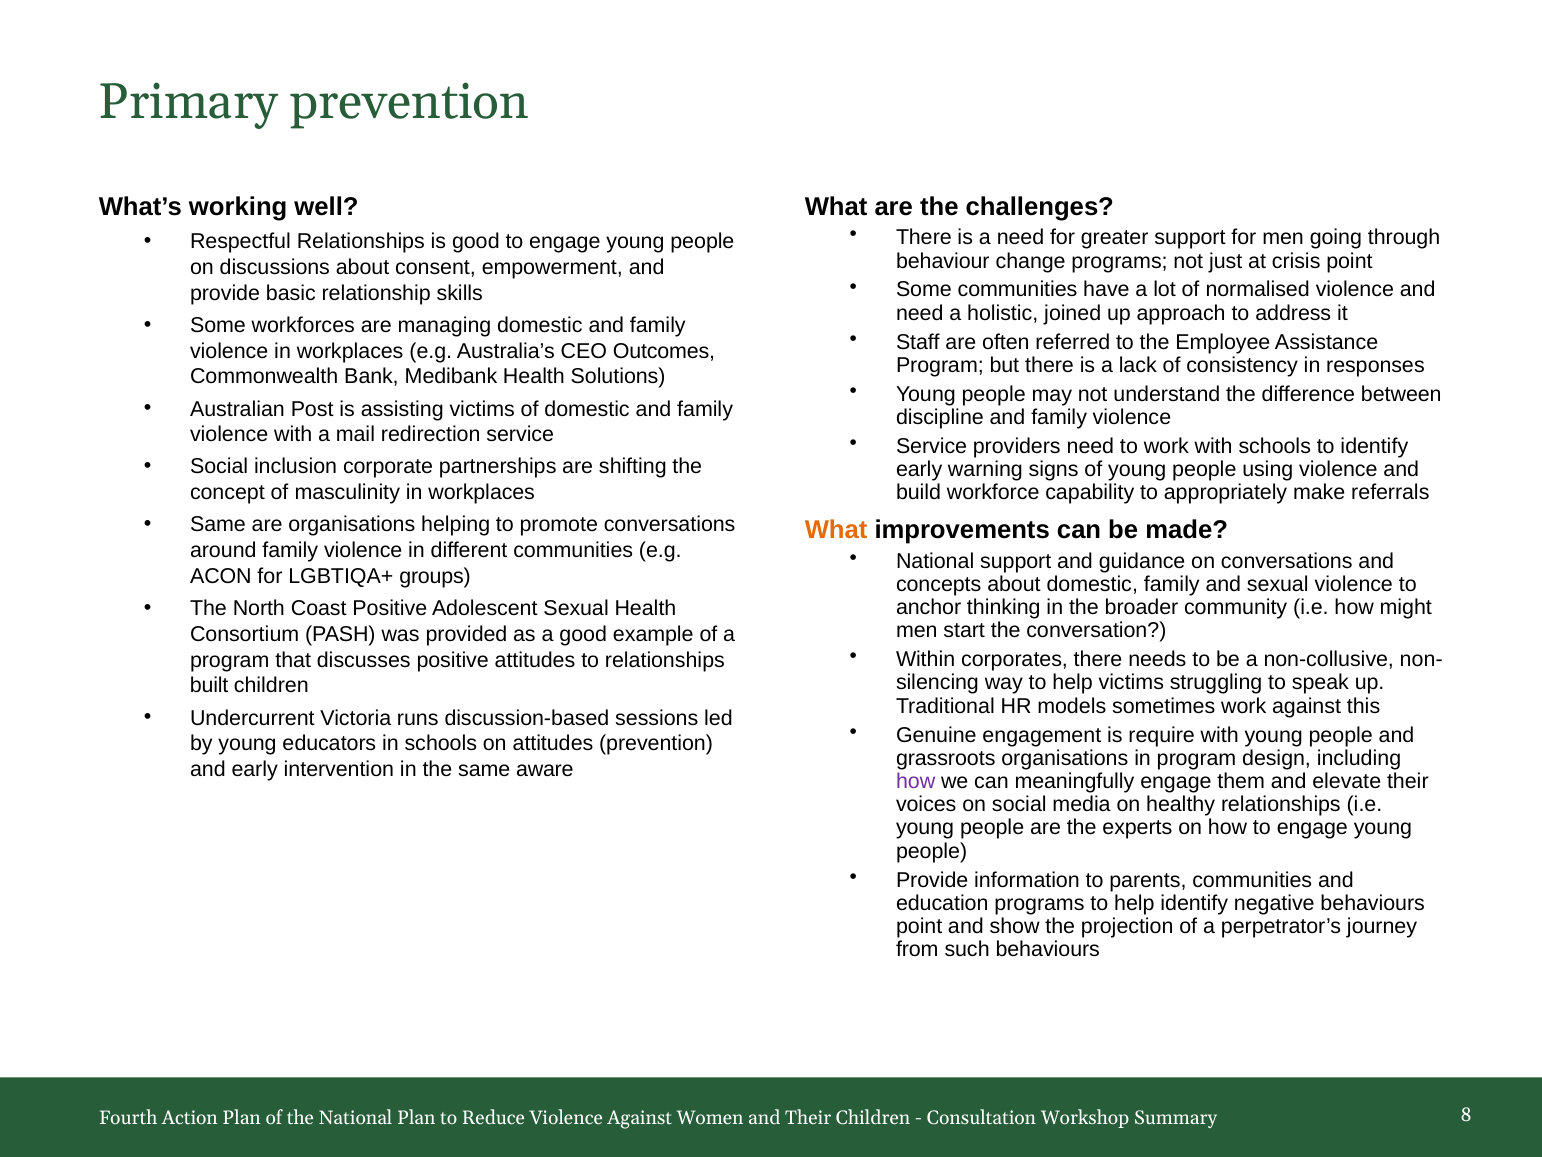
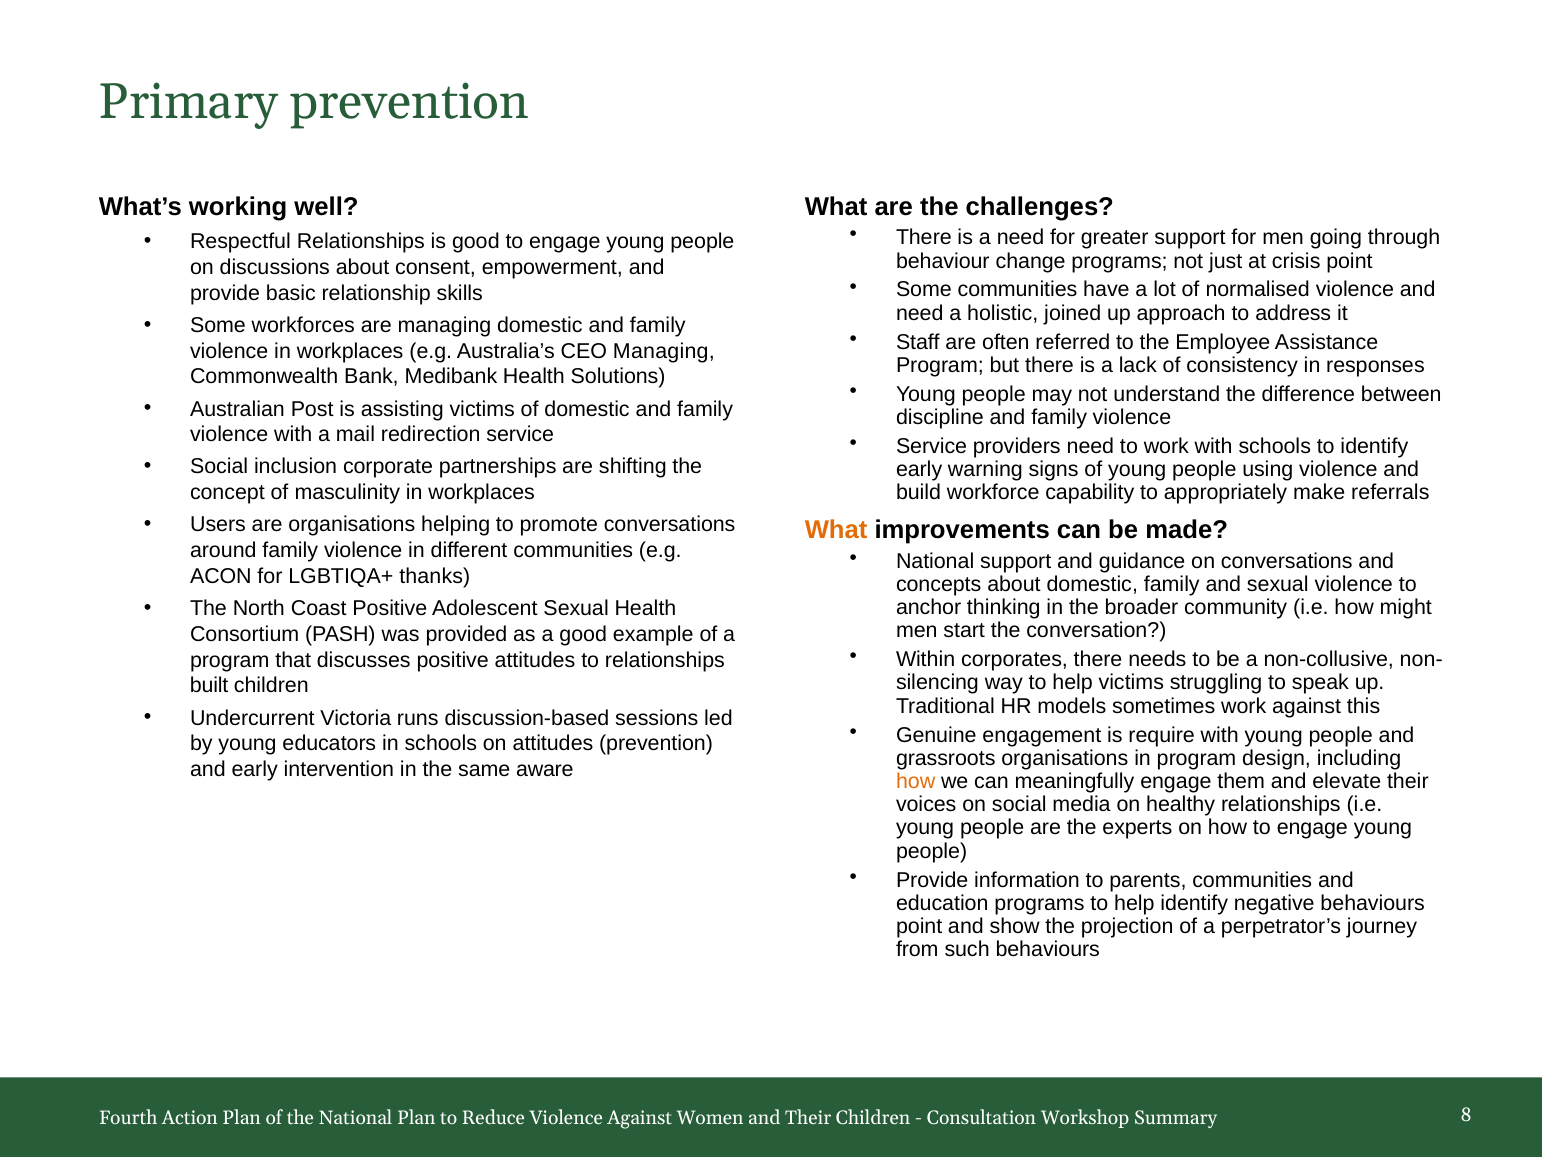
CEO Outcomes: Outcomes -> Managing
Same at (218, 525): Same -> Users
groups: groups -> thanks
how at (916, 781) colour: purple -> orange
